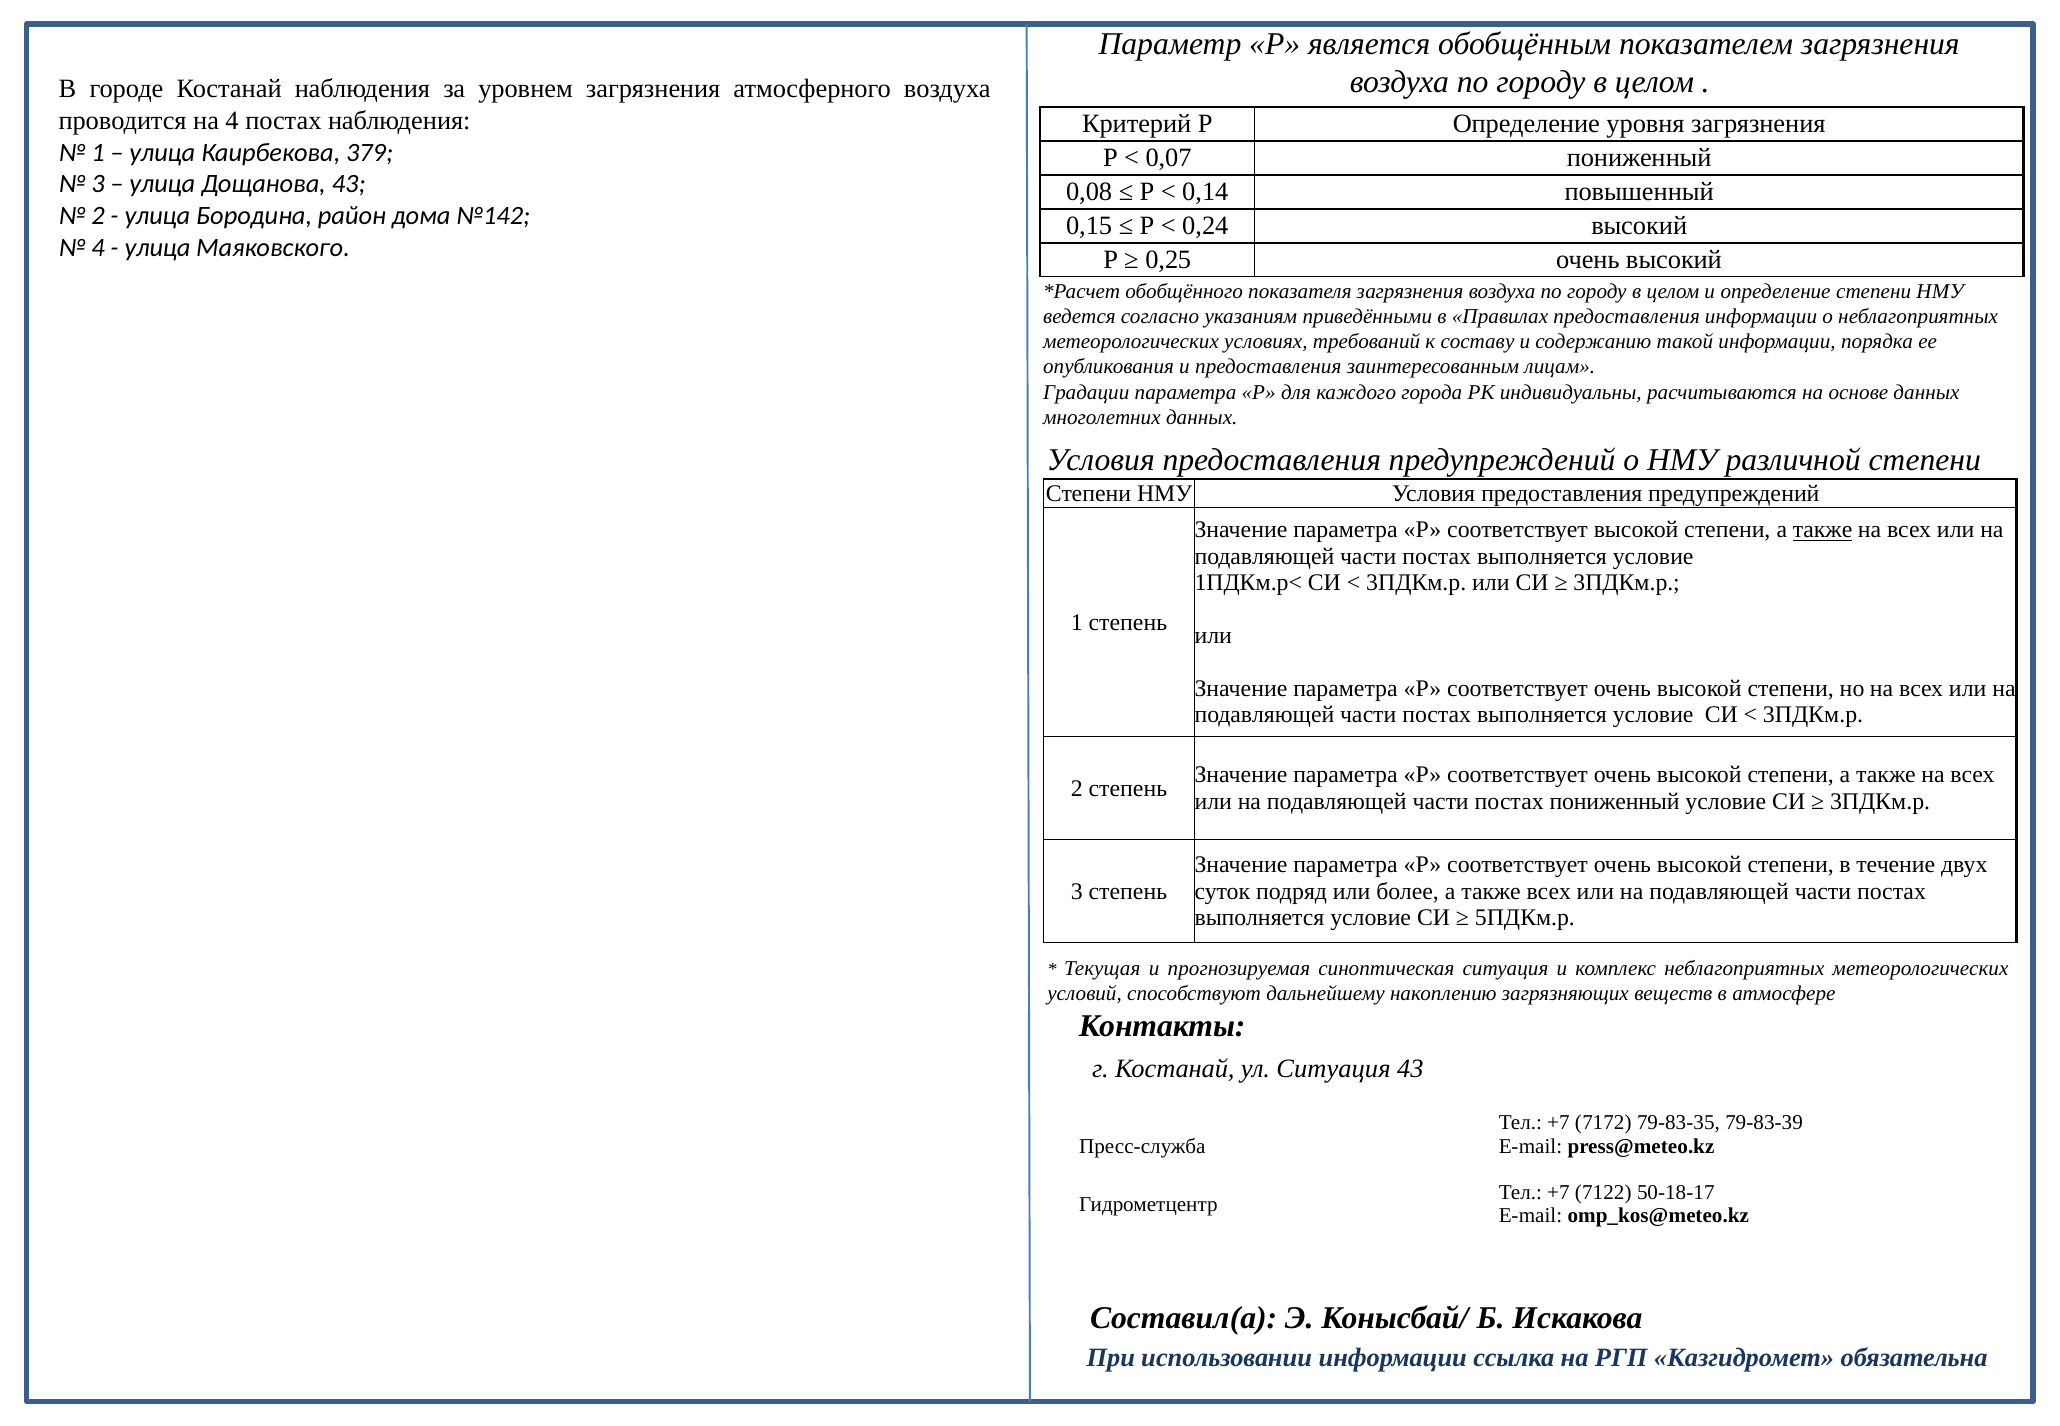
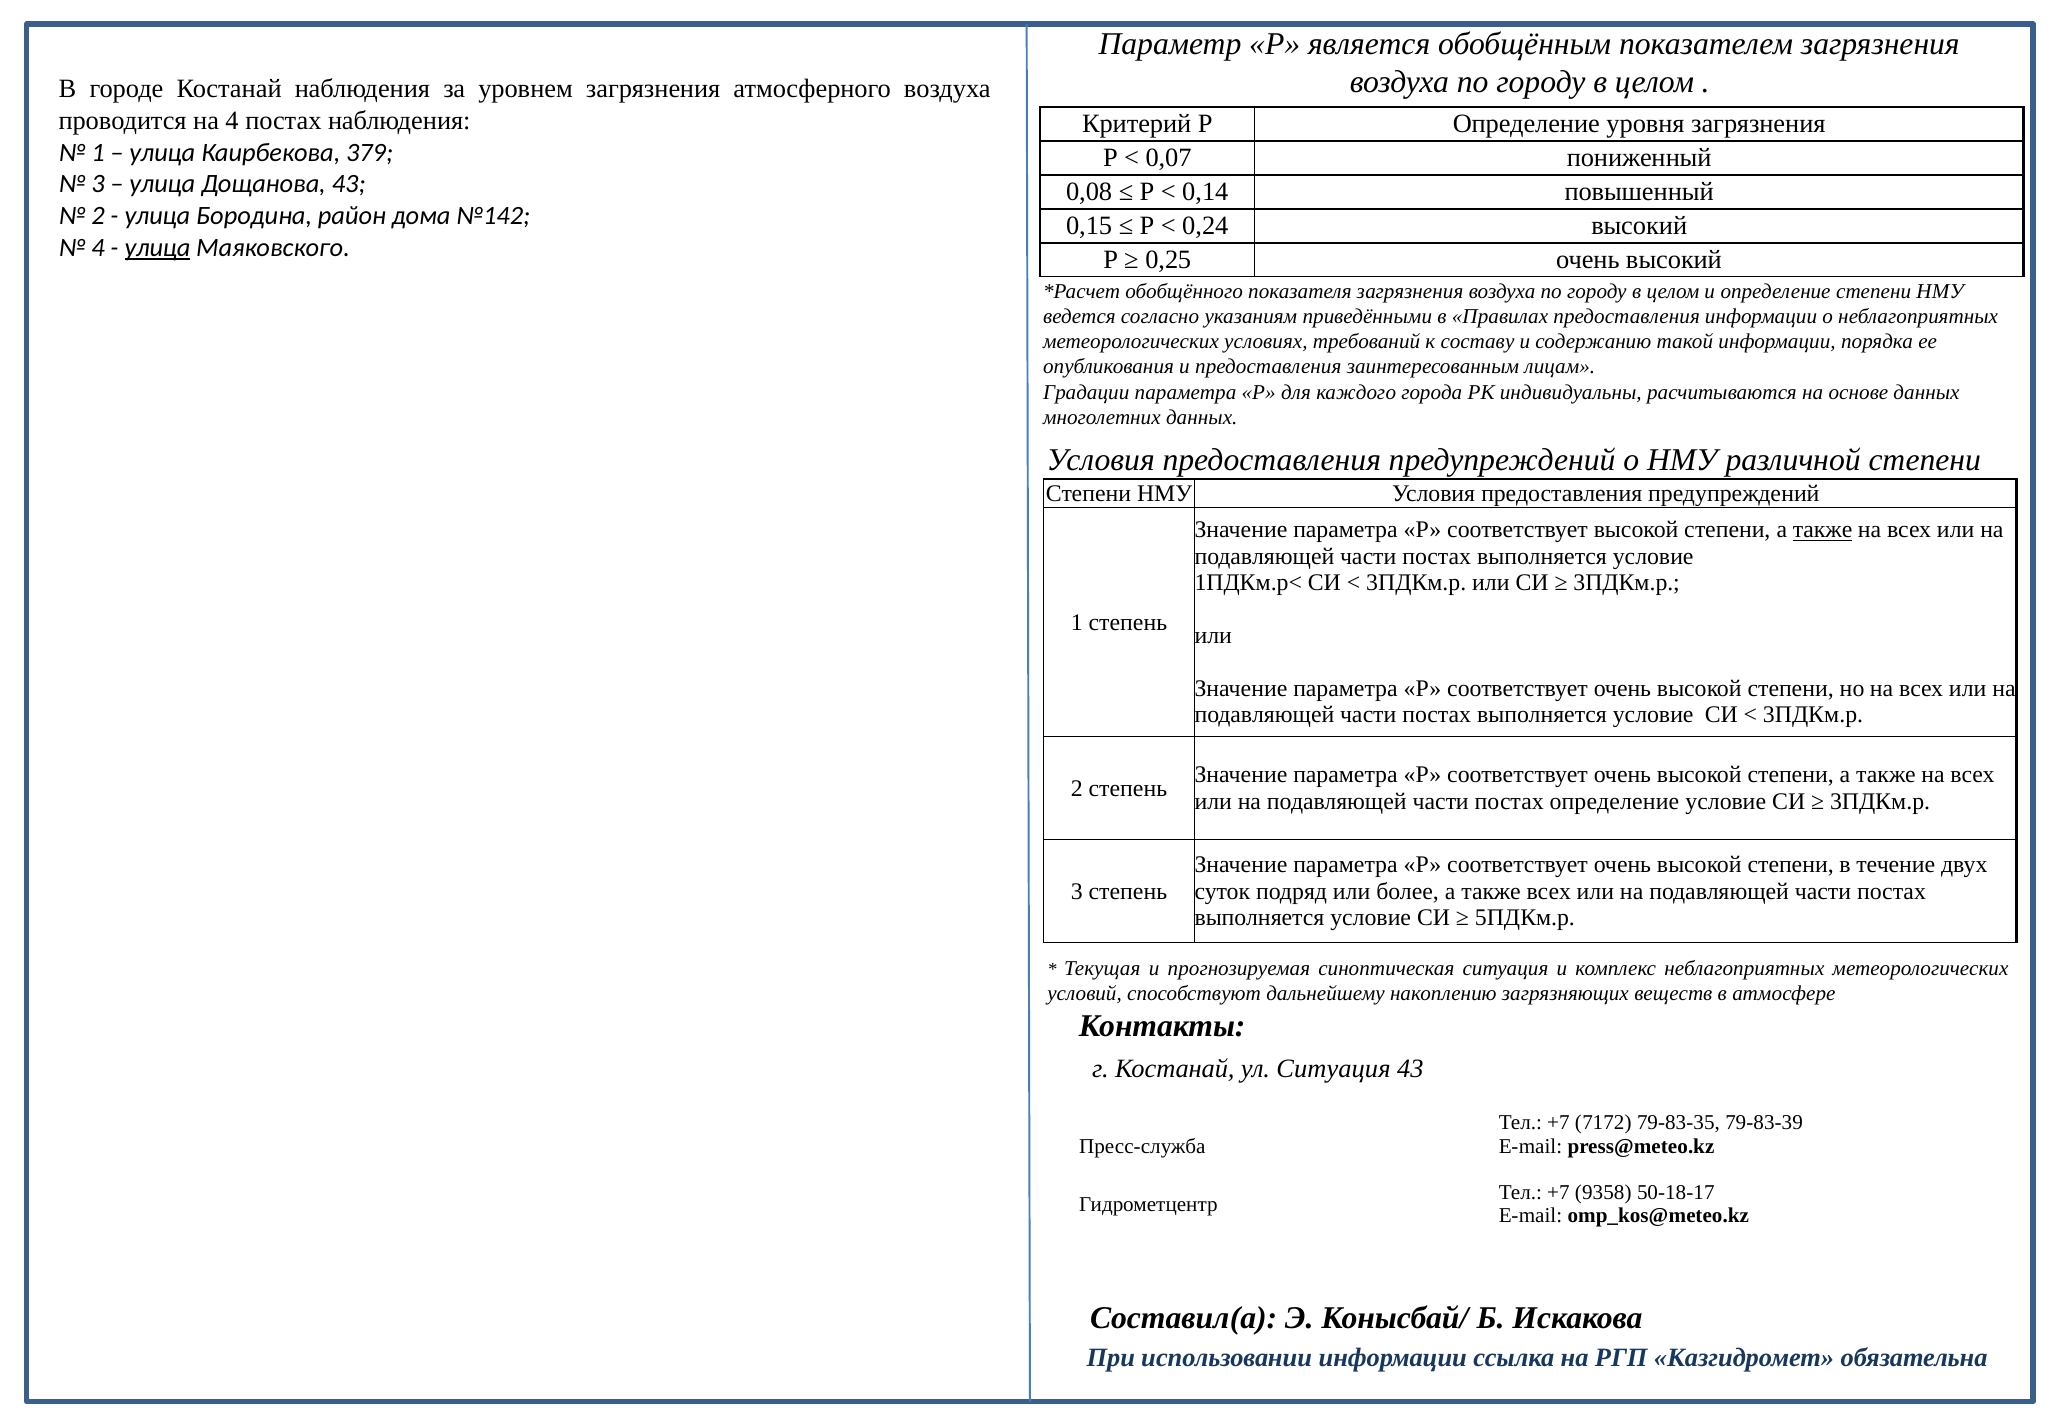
улица at (158, 248) underline: none -> present
постах пониженный: пониженный -> определение
7122: 7122 -> 9358
